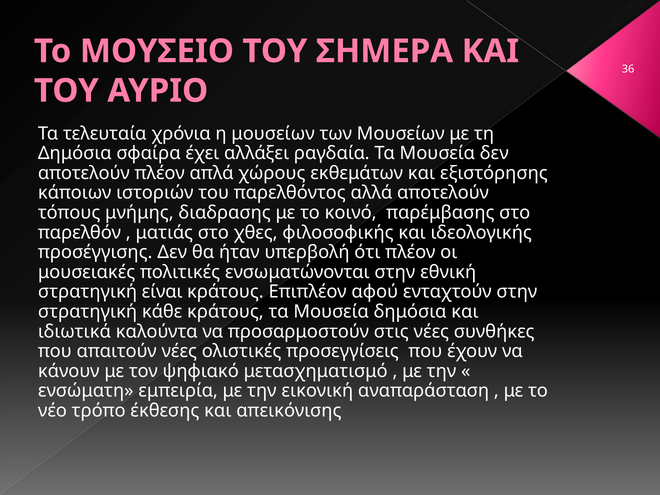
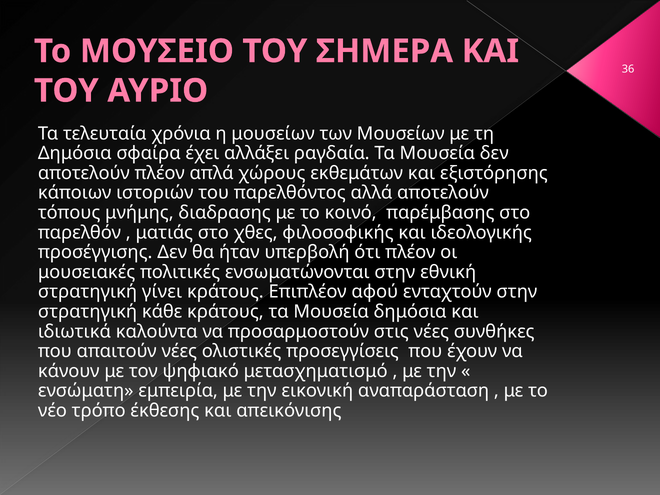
είναι: είναι -> γίνει
